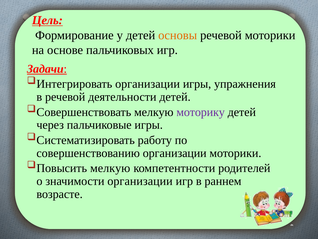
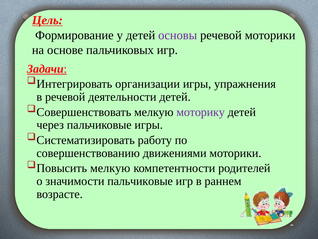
основы colour: orange -> purple
совершенствованию организации: организации -> движениями
значимости организации: организации -> пальчиковые
